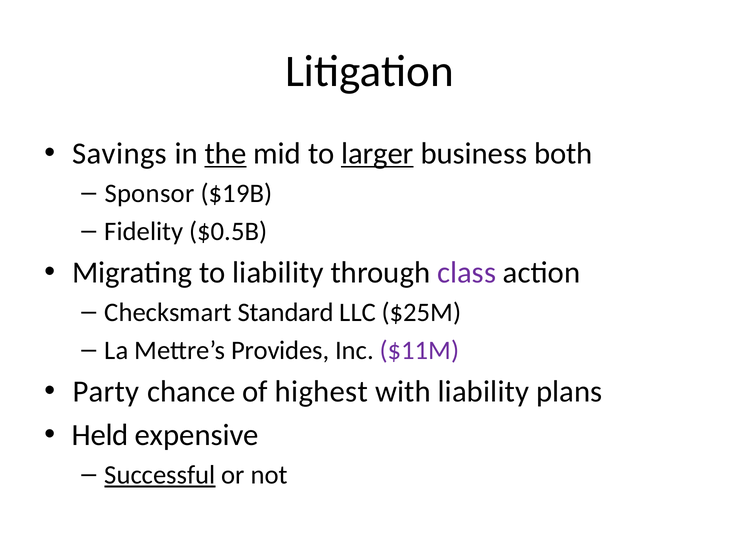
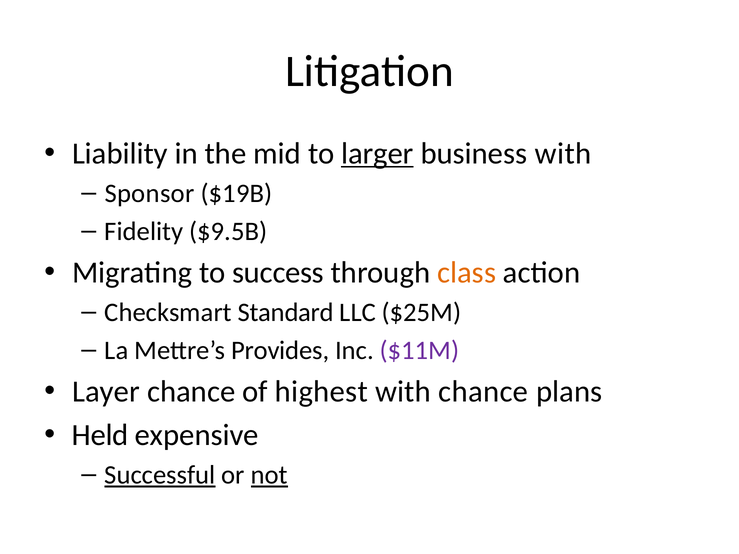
Savings: Savings -> Liability
the underline: present -> none
business both: both -> with
$0.5B: $0.5B -> $9.5B
to liability: liability -> success
class colour: purple -> orange
Party: Party -> Layer
with liability: liability -> chance
not underline: none -> present
